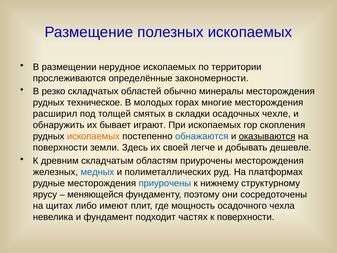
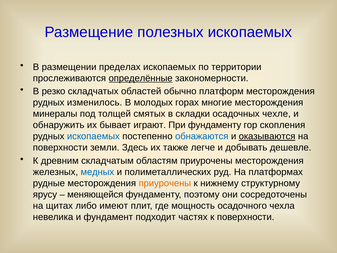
нерудное: нерудное -> пределах
определённые underline: none -> present
минералы: минералы -> платформ
техническое: техническое -> изменилось
расширил: расширил -> минералы
При ископаемых: ископаемых -> фундаменту
ископаемых at (93, 136) colour: orange -> blue
своей: своей -> также
приурочены at (165, 183) colour: blue -> orange
